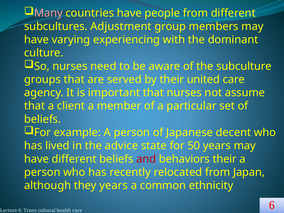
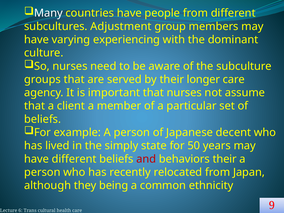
Many colour: pink -> white
united: united -> longer
advice: advice -> simply
they years: years -> being
6 at (272, 205): 6 -> 9
